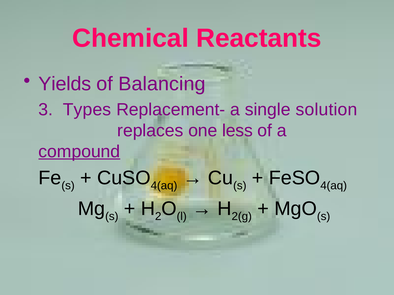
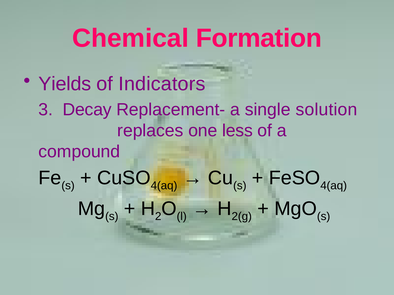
Reactants: Reactants -> Formation
Balancing: Balancing -> Indicators
Types: Types -> Decay
compound underline: present -> none
